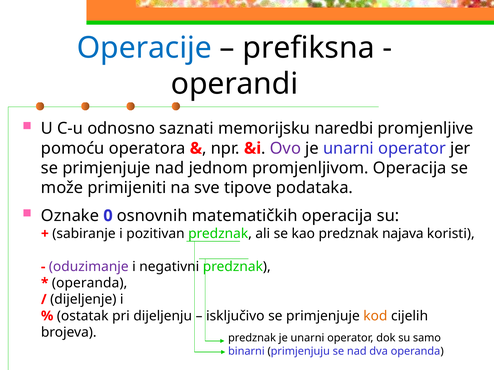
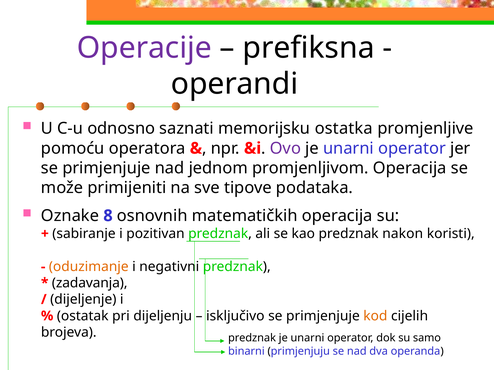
Operacije colour: blue -> purple
naredbi: naredbi -> ostatka
0: 0 -> 8
najava: najava -> nakon
oduzimanje colour: purple -> orange
operanda at (90, 283): operanda -> zadavanja
